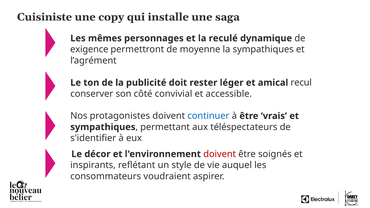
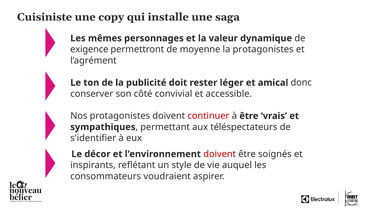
reculé: reculé -> valeur
la sympathiques: sympathiques -> protagonistes
recul: recul -> donc
continuer colour: blue -> red
